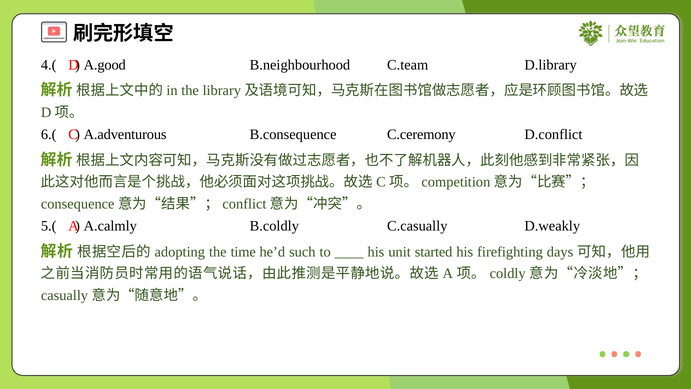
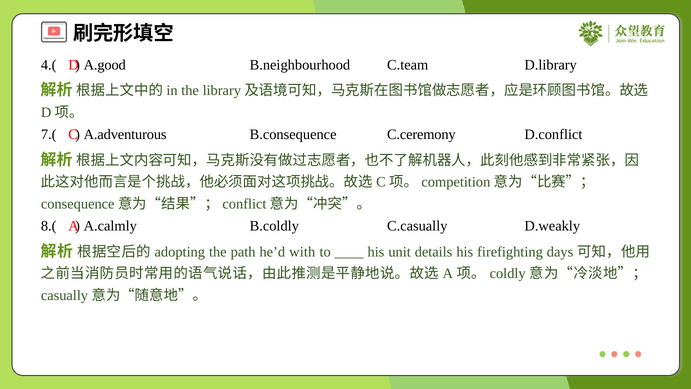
6.(: 6.( -> 7.(
5.(: 5.( -> 8.(
time: time -> path
such: such -> with
started: started -> details
